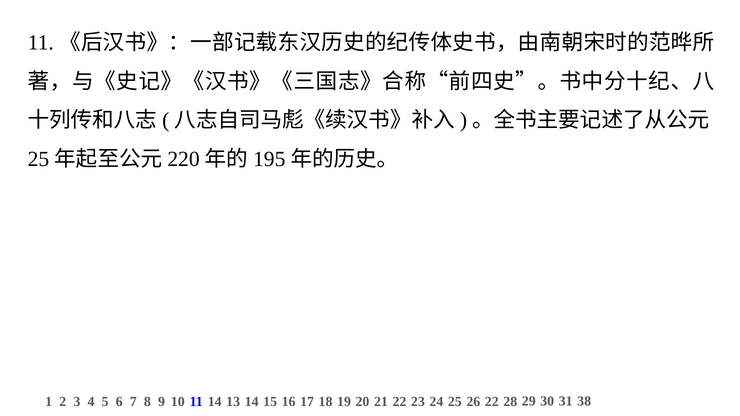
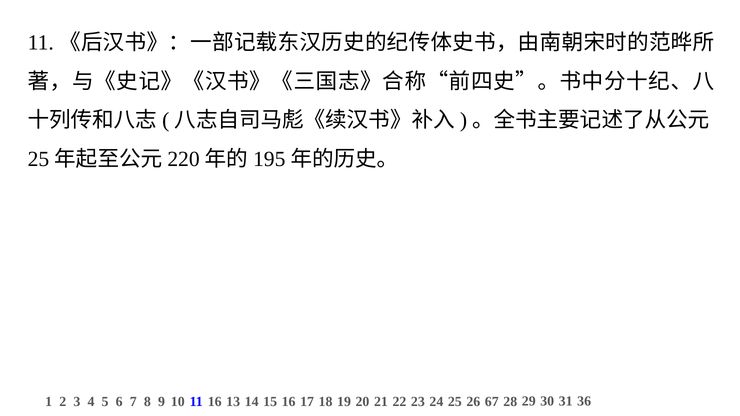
11 14: 14 -> 16
26 22: 22 -> 67
38: 38 -> 36
